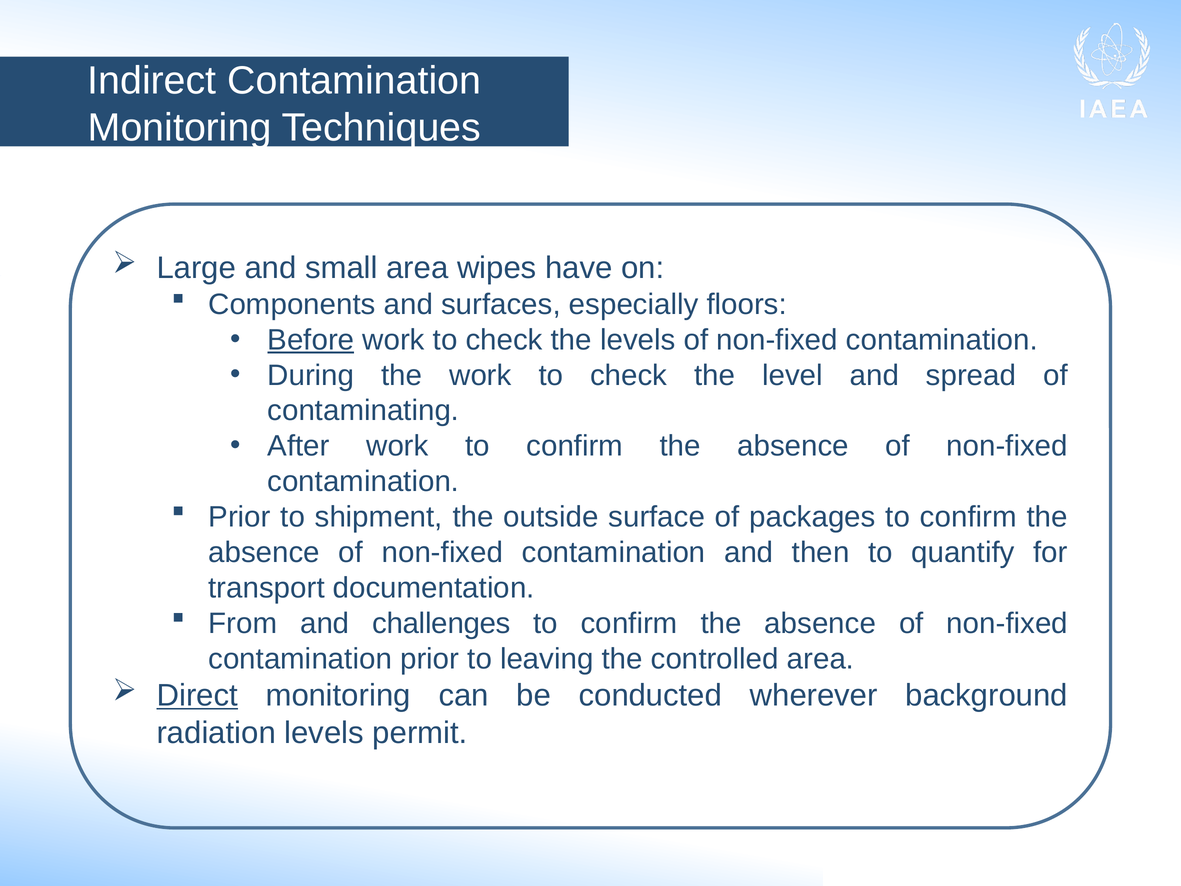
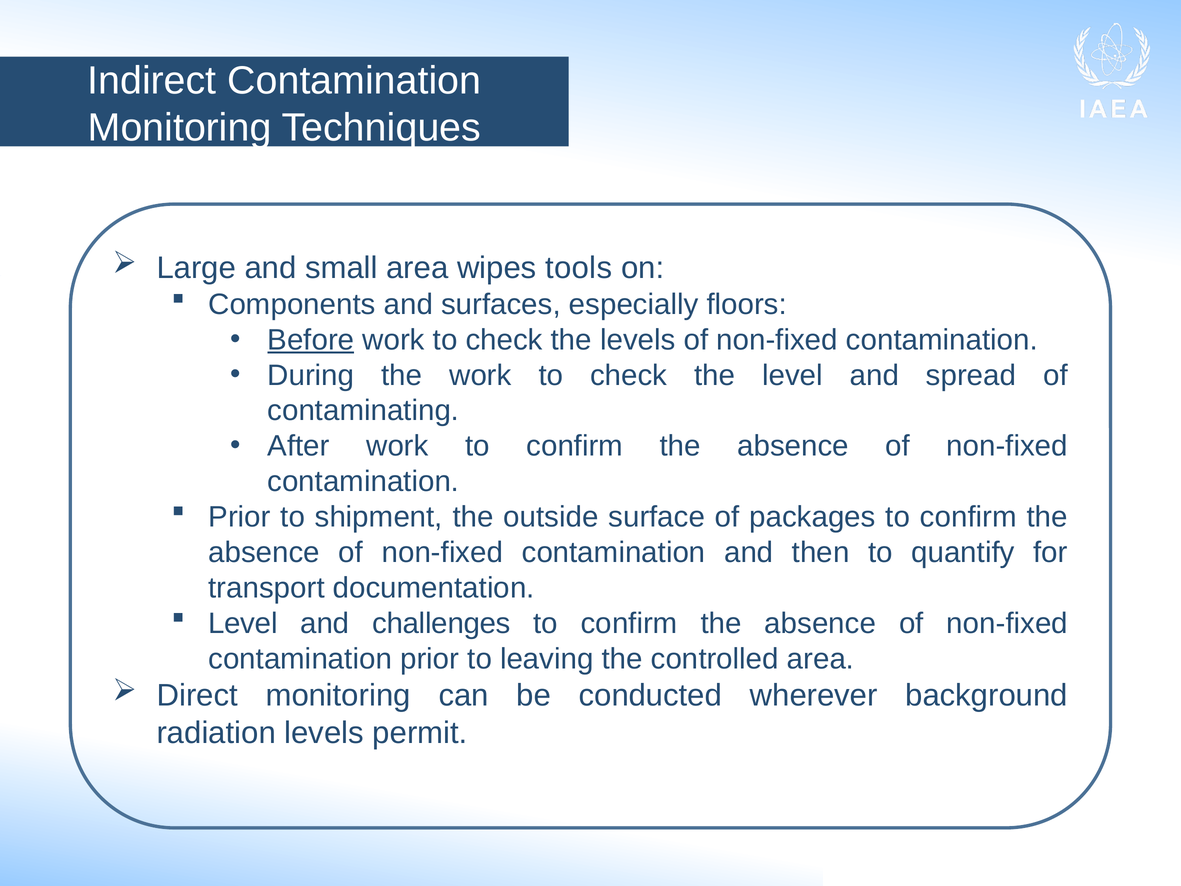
have: have -> tools
From at (243, 623): From -> Level
Direct underline: present -> none
